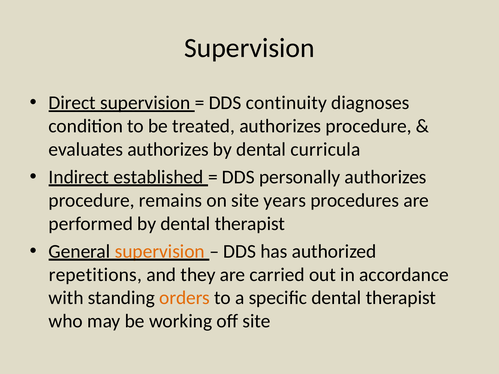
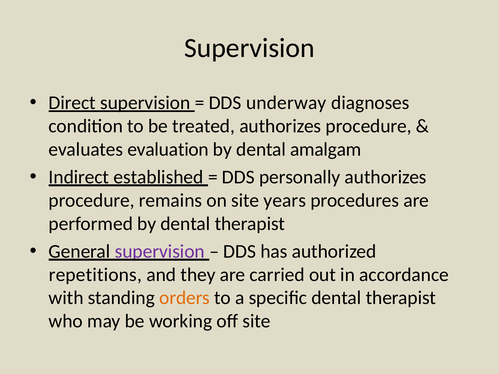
continuity: continuity -> underway
evaluates authorizes: authorizes -> evaluation
curricula: curricula -> amalgam
supervision at (160, 252) colour: orange -> purple
